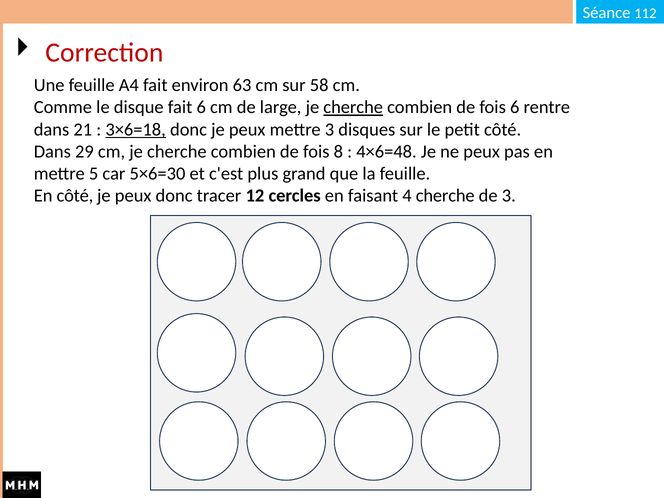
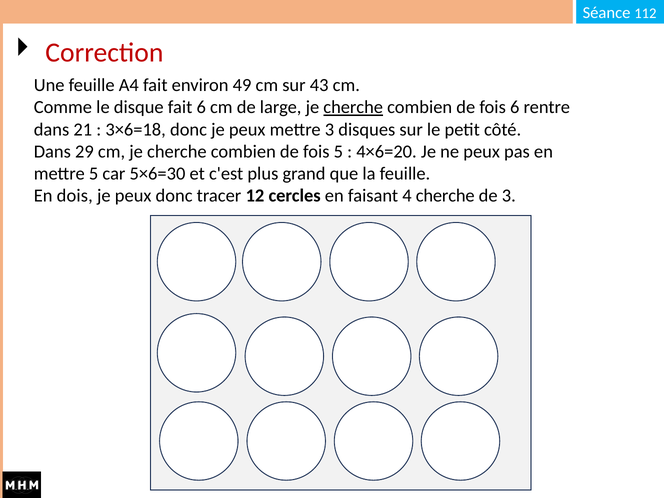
63: 63 -> 49
58: 58 -> 43
3×6=18 underline: present -> none
fois 8: 8 -> 5
4×6=48: 4×6=48 -> 4×6=20
En côté: côté -> dois
